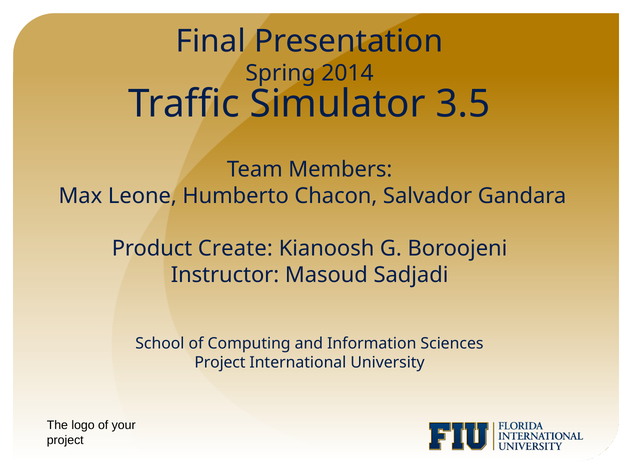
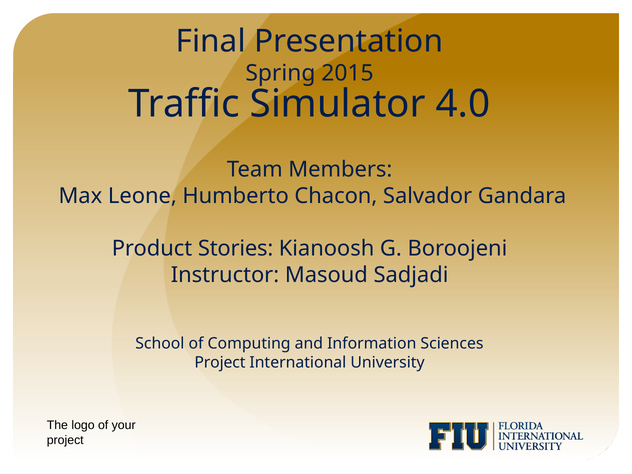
2014: 2014 -> 2015
3.5: 3.5 -> 4.0
Create: Create -> Stories
